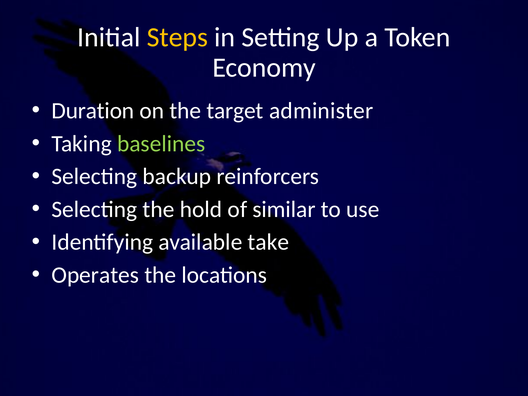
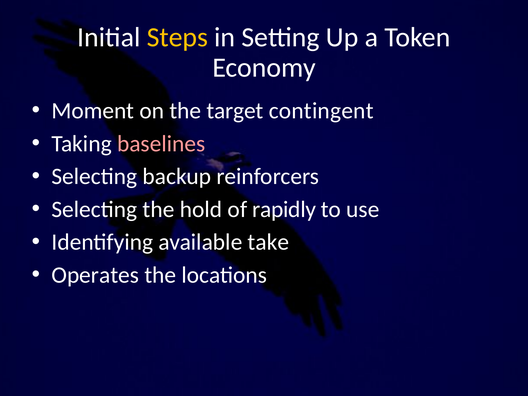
Duration: Duration -> Moment
administer: administer -> contingent
baselines colour: light green -> pink
similar: similar -> rapidly
